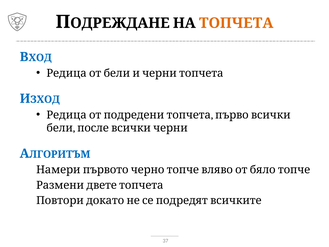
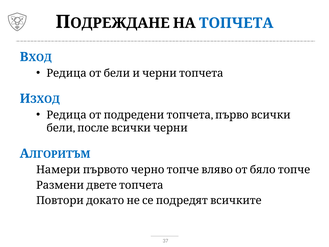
ТОПЧЕТА colour: orange -> blue
